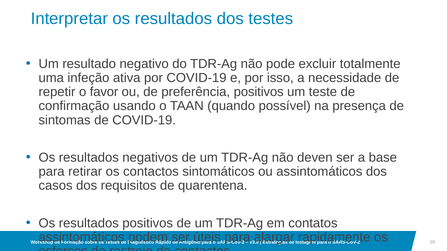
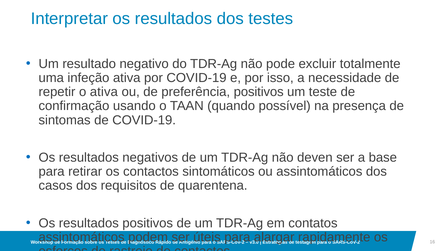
o favor: favor -> ativa
